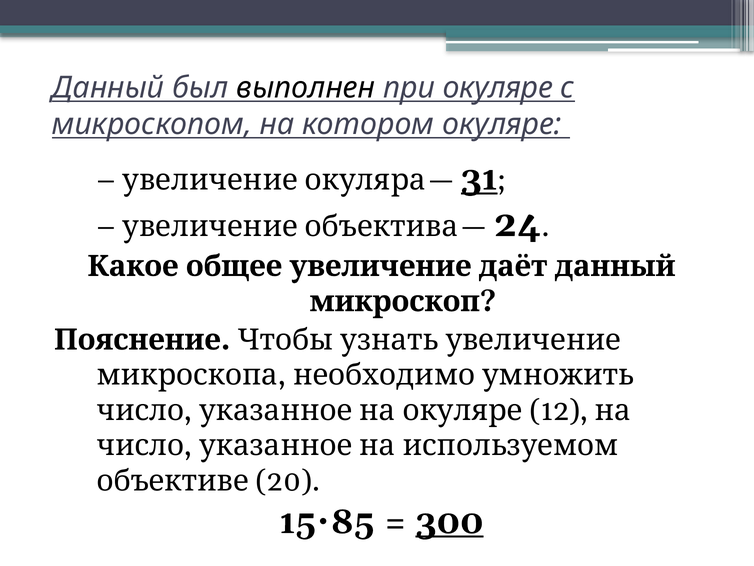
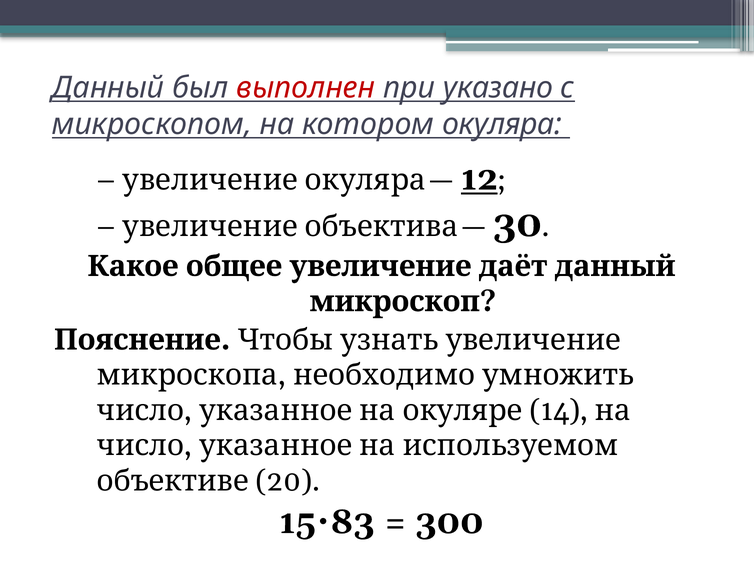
выполнен colour: black -> red
при окуляре: окуляре -> указано
котором окуляре: окуляре -> окуляра
31: 31 -> 12
24: 24 -> 30
12: 12 -> 14
85: 85 -> 83
300 underline: present -> none
